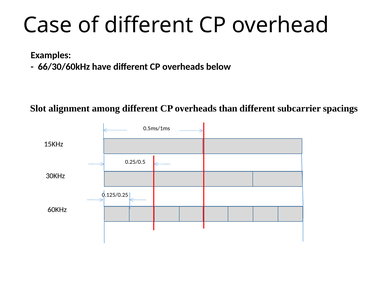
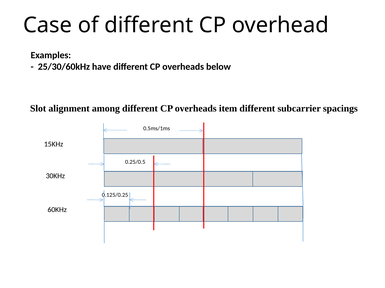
66/30/60kHz: 66/30/60kHz -> 25/30/60kHz
than: than -> item
